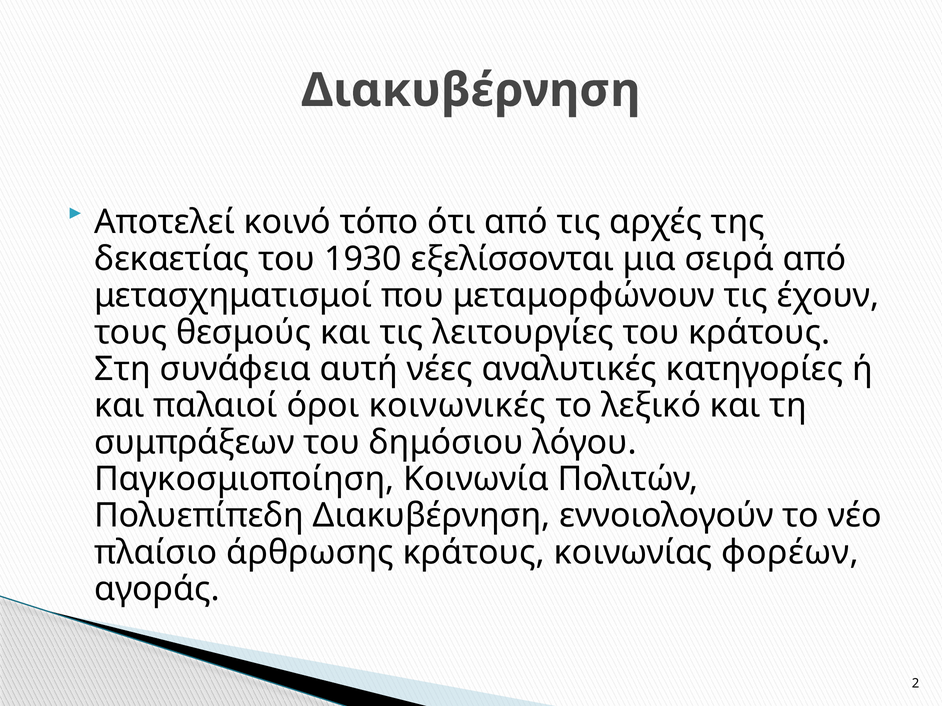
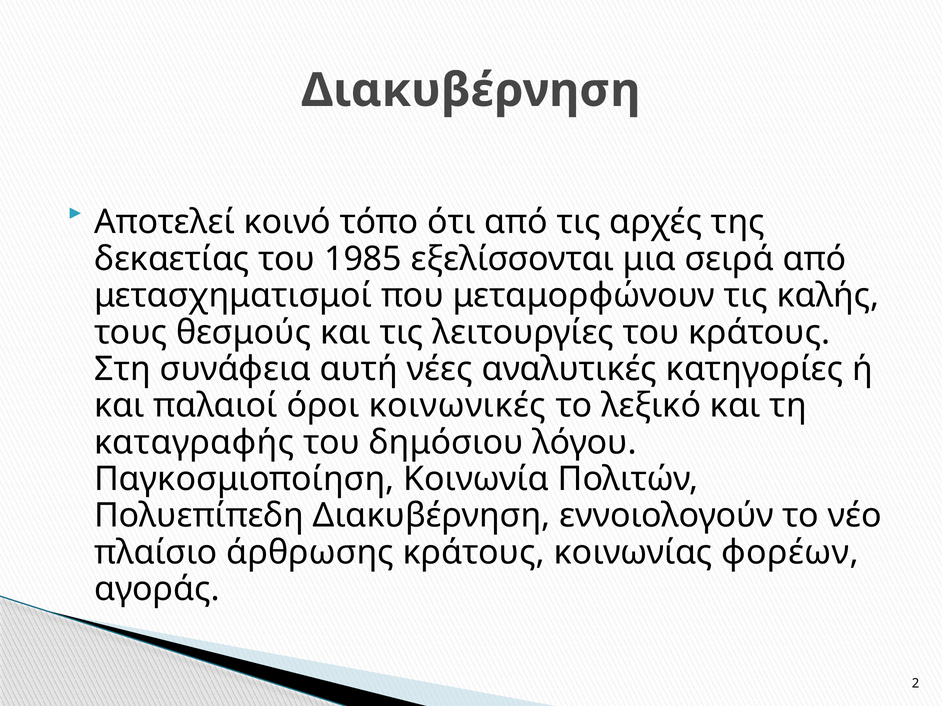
1930: 1930 -> 1985
έχουν: έχουν -> καλής
συμπράξεων: συμπράξεων -> καταγραφής
